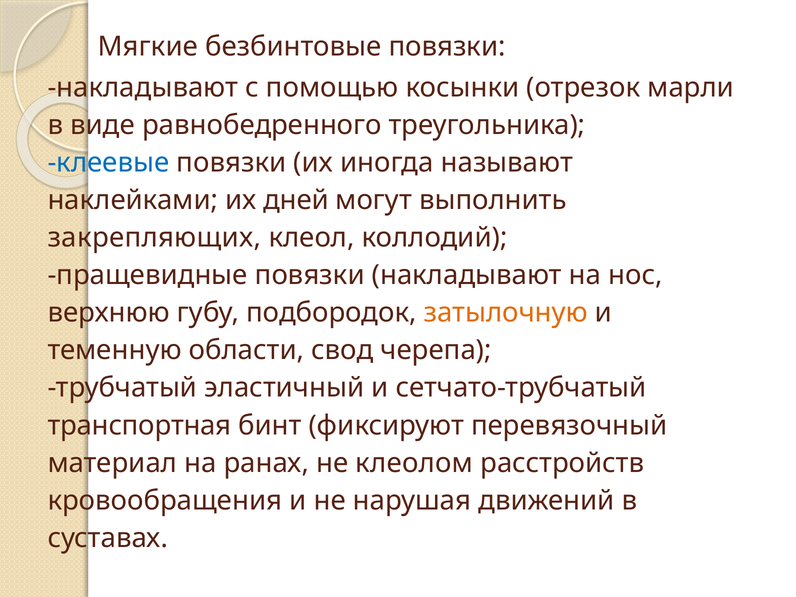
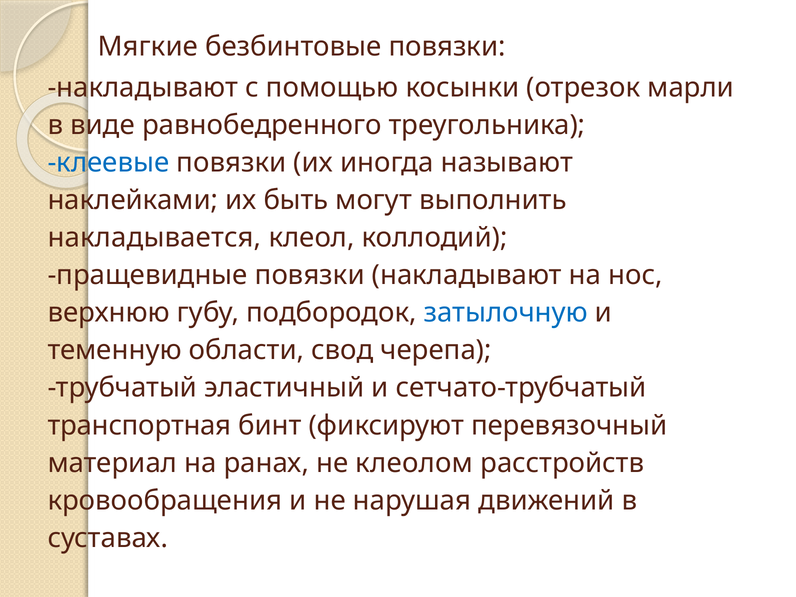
дней: дней -> быть
закрепляющих: закрепляющих -> накладывается
затылочную colour: orange -> blue
